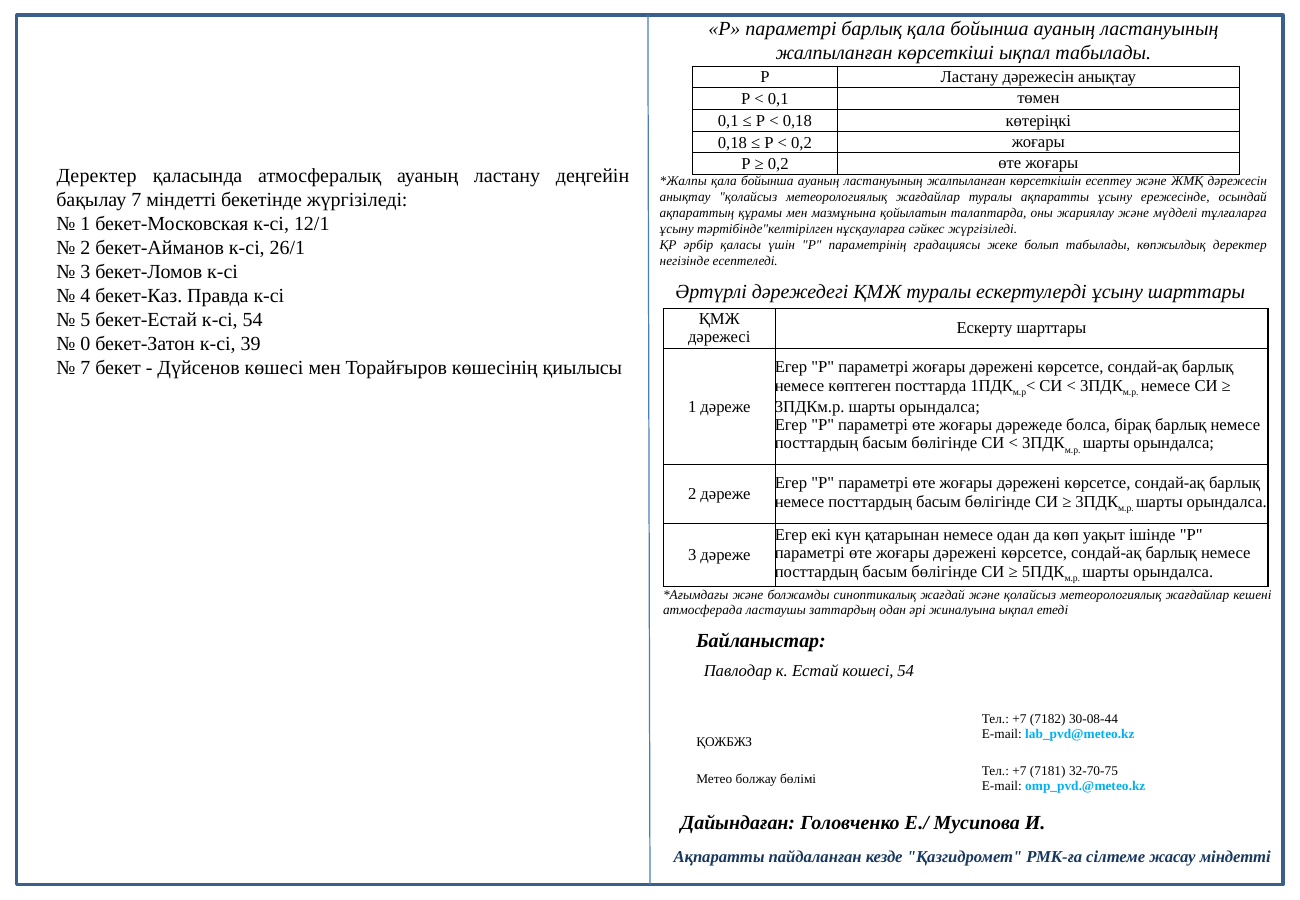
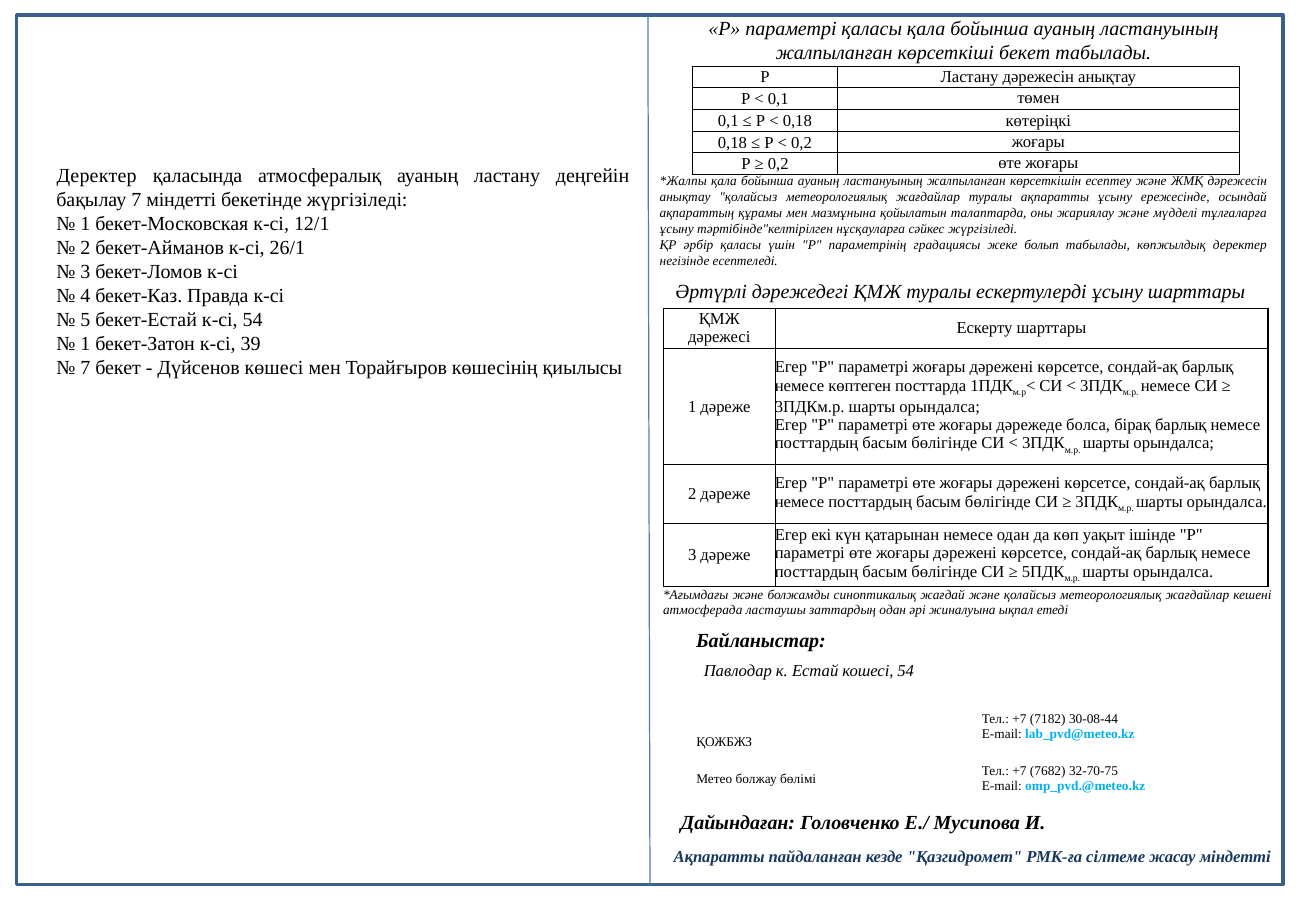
параметрі барлық: барлық -> қаласы
көрсеткіші ықпал: ықпал -> бекет
0 at (85, 344): 0 -> 1
7181: 7181 -> 7682
